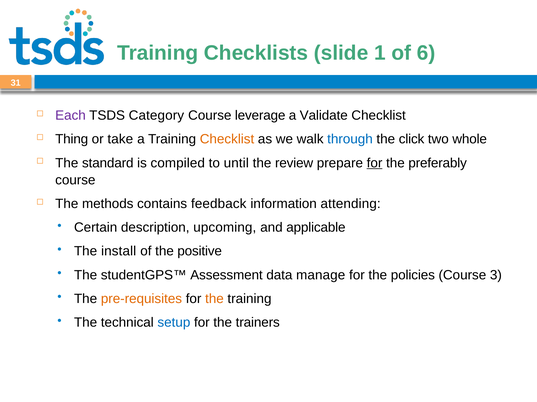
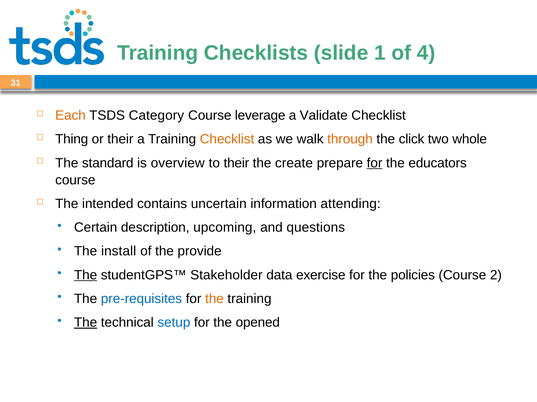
6: 6 -> 4
Each colour: purple -> orange
or take: take -> their
through colour: blue -> orange
compiled: compiled -> overview
to until: until -> their
review: review -> create
preferably: preferably -> educators
methods: methods -> intended
feedback: feedback -> uncertain
applicable: applicable -> questions
positive: positive -> provide
The at (86, 275) underline: none -> present
Assessment: Assessment -> Stakeholder
manage: manage -> exercise
3: 3 -> 2
pre-requisites colour: orange -> blue
The at (86, 323) underline: none -> present
trainers: trainers -> opened
